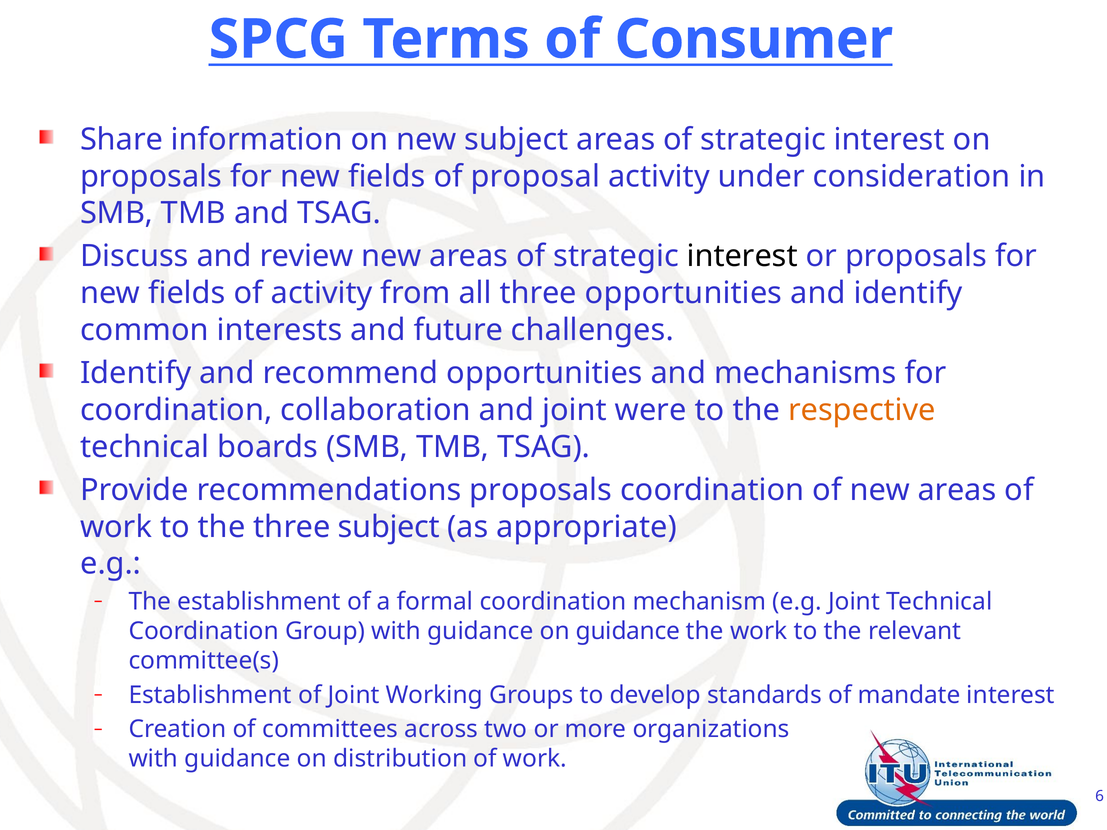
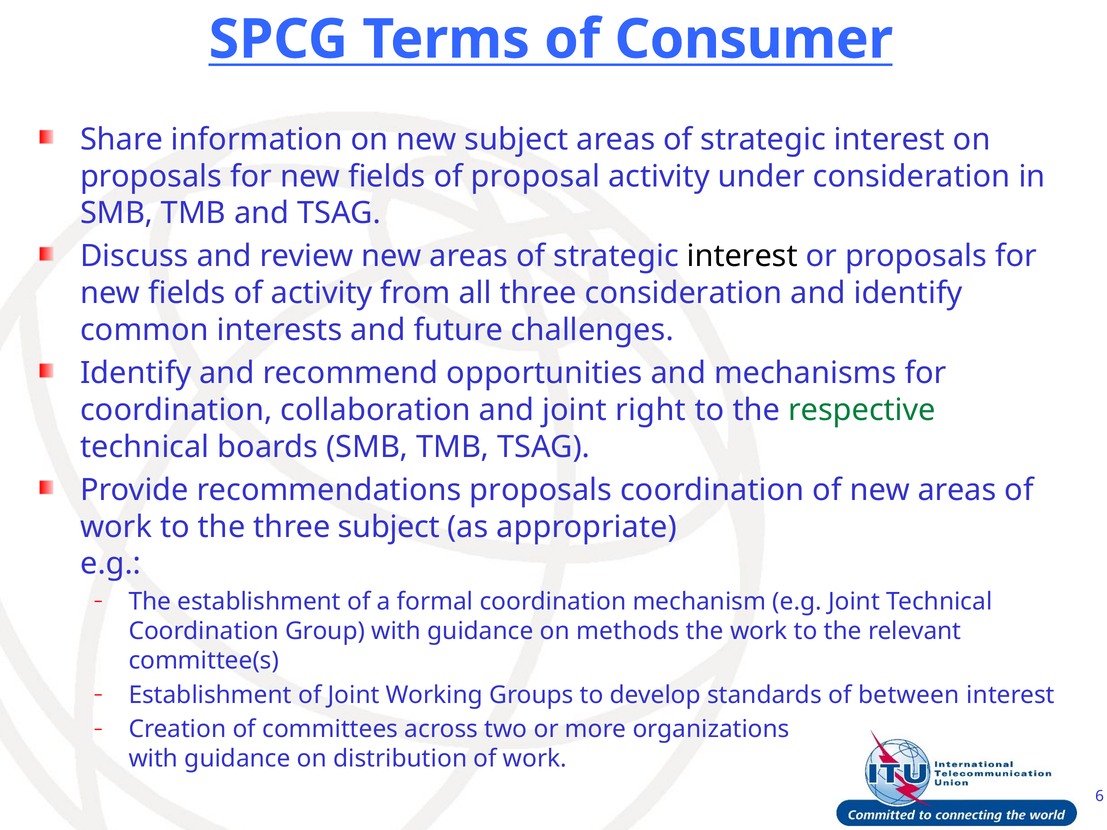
three opportunities: opportunities -> consideration
were: were -> right
respective colour: orange -> green
on guidance: guidance -> methods
mandate: mandate -> between
